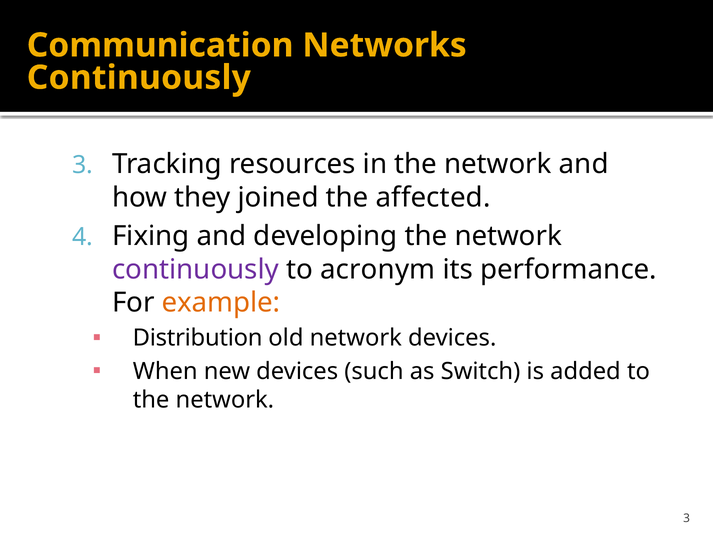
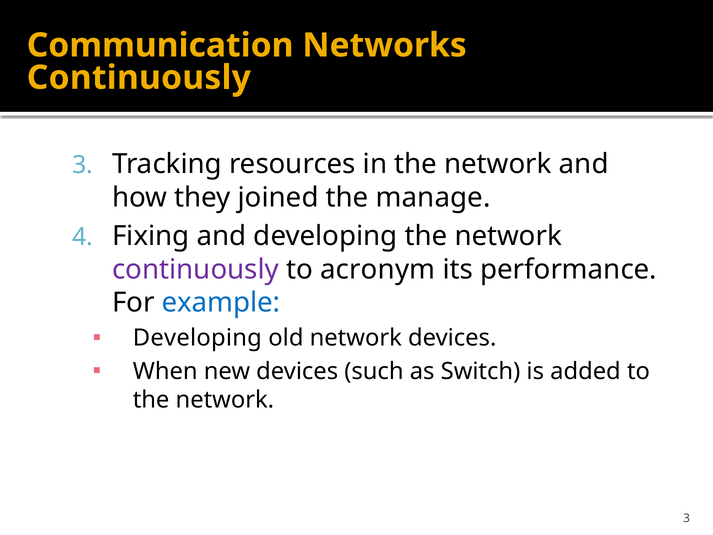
affected: affected -> manage
example colour: orange -> blue
Distribution at (198, 338): Distribution -> Developing
